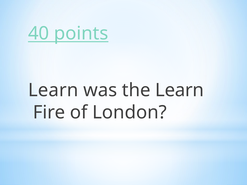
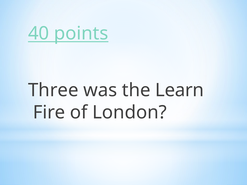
Learn at (53, 90): Learn -> Three
